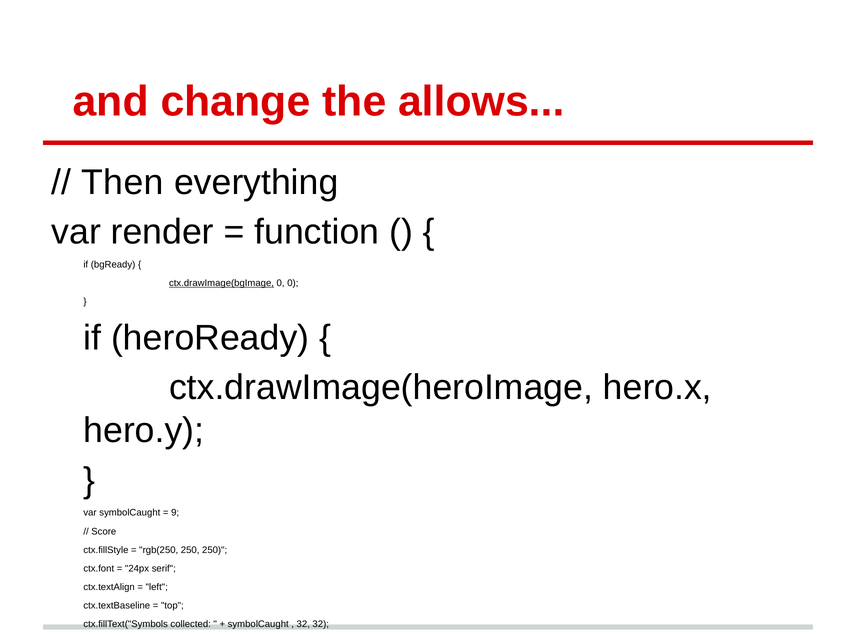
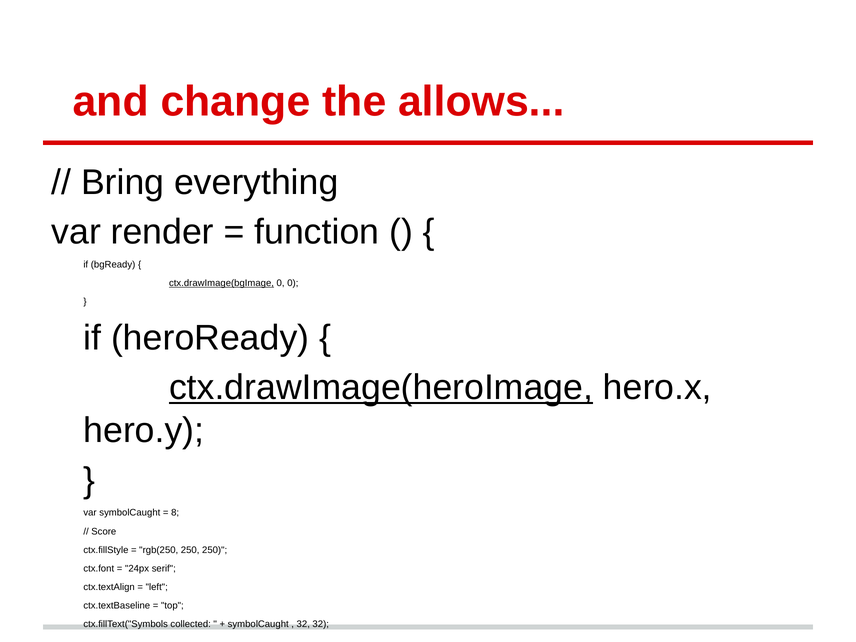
Then: Then -> Bring
ctx.drawImage(heroImage underline: none -> present
9: 9 -> 8
